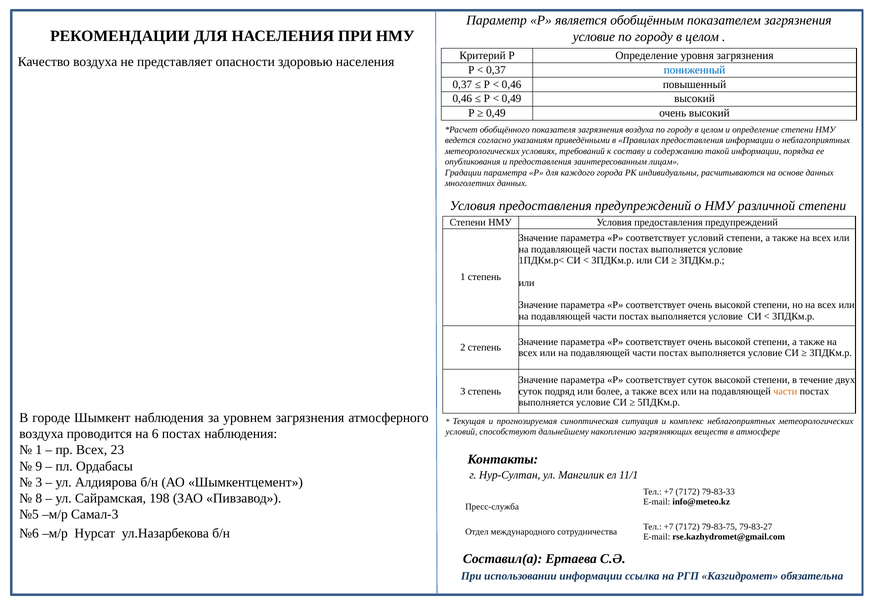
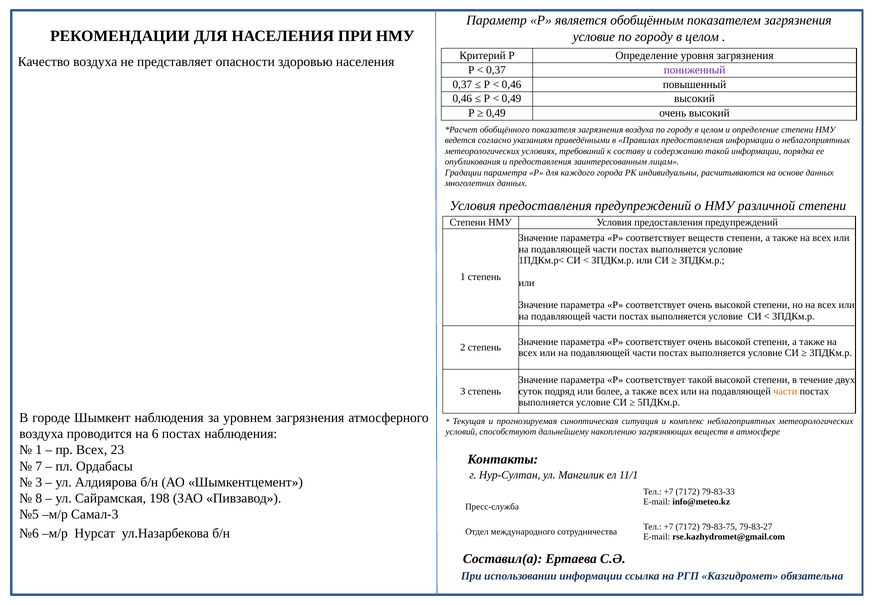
пониженный colour: blue -> purple
соответствует условий: условий -> веществ
соответствует суток: суток -> такой
9: 9 -> 7
